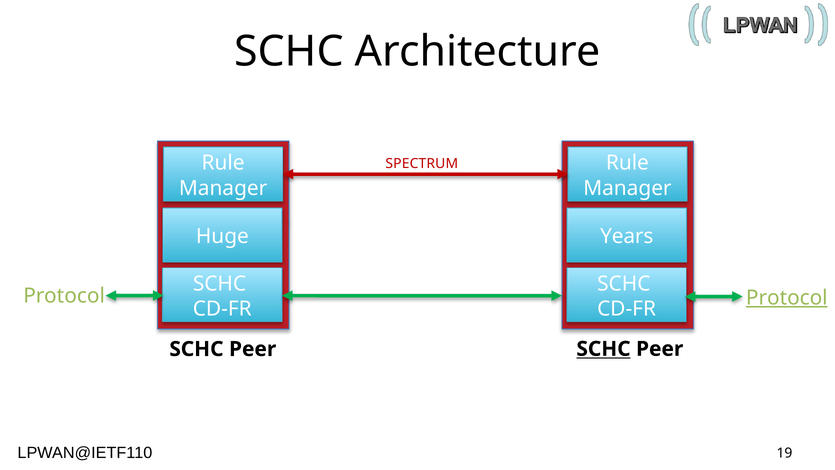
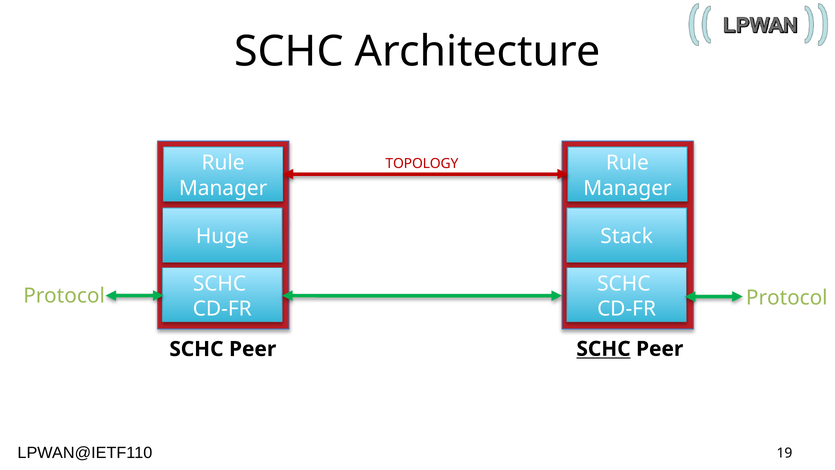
SPECTRUM: SPECTRUM -> TOPOLOGY
Years: Years -> Stack
Protocol at (787, 297) underline: present -> none
